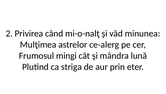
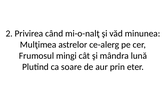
striga: striga -> soare
